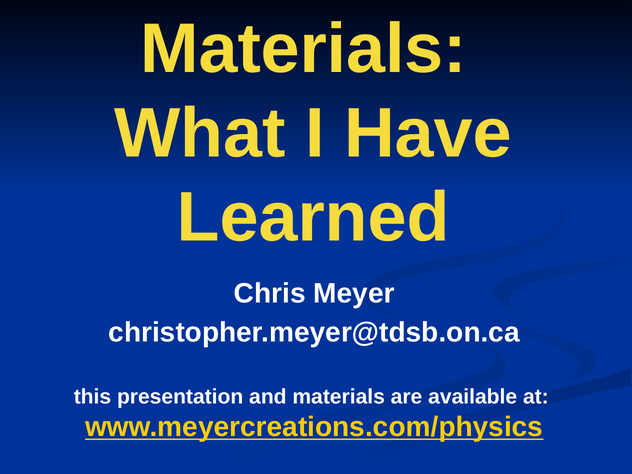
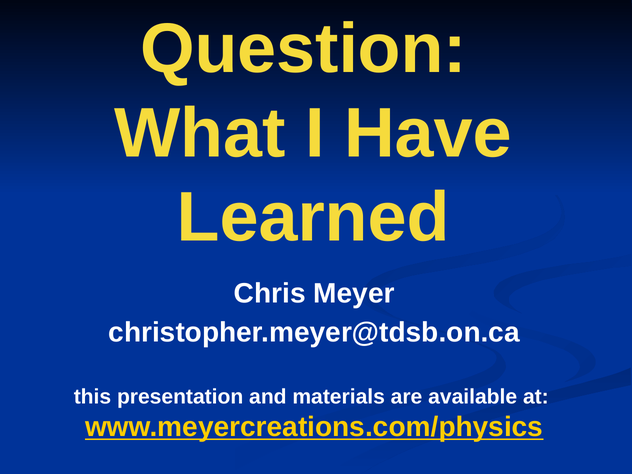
Materials at (303, 49): Materials -> Question
